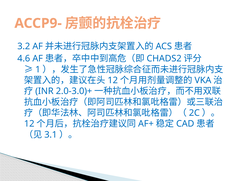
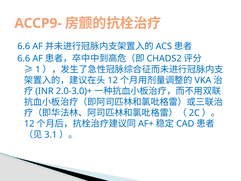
3.2 at (24, 46): 3.2 -> 6.6
4.6 at (24, 58): 4.6 -> 6.6
